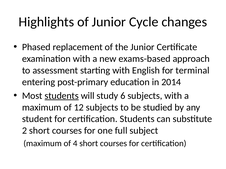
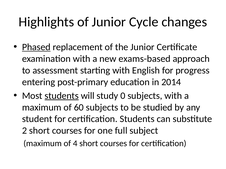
Phased underline: none -> present
terminal: terminal -> progress
6: 6 -> 0
12: 12 -> 60
